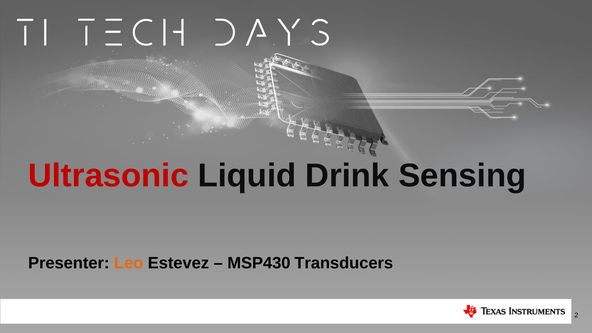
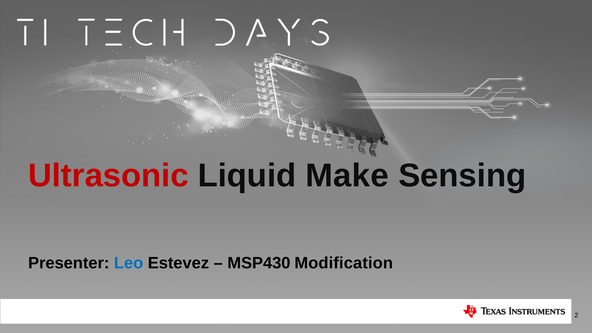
Drink: Drink -> Make
Leo colour: orange -> blue
Transducers: Transducers -> Modification
